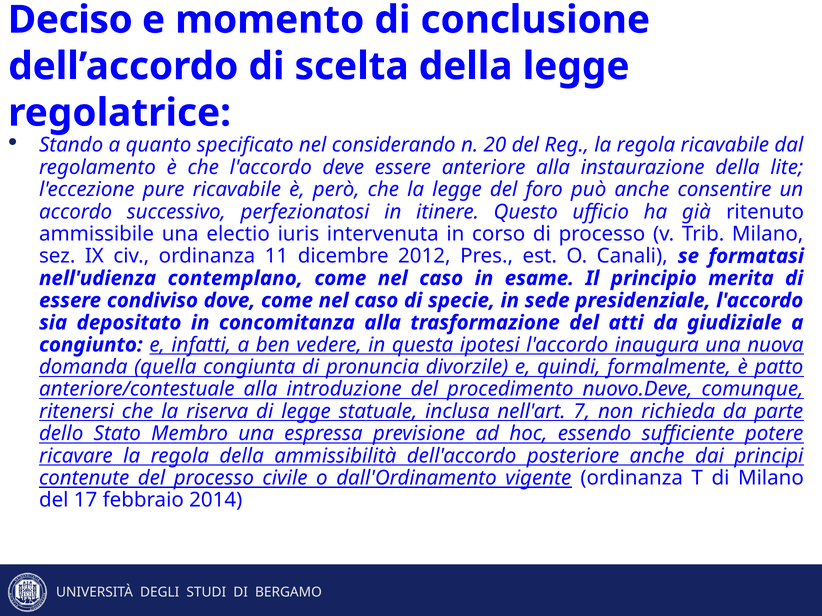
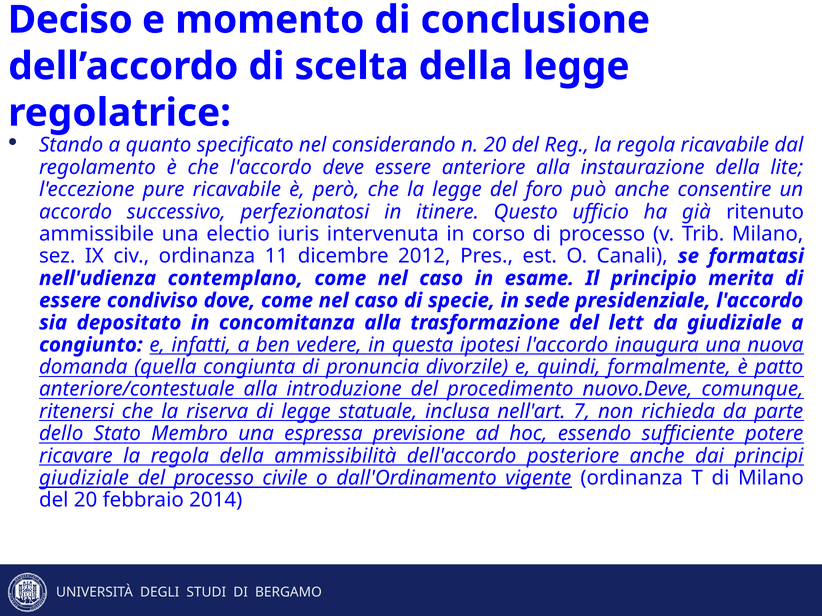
atti: atti -> lett
contenute at (84, 478): contenute -> giudiziale
del 17: 17 -> 20
